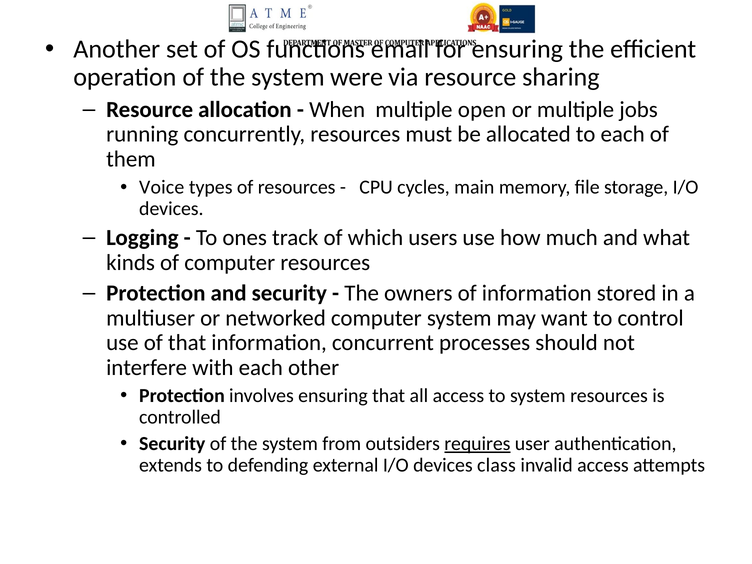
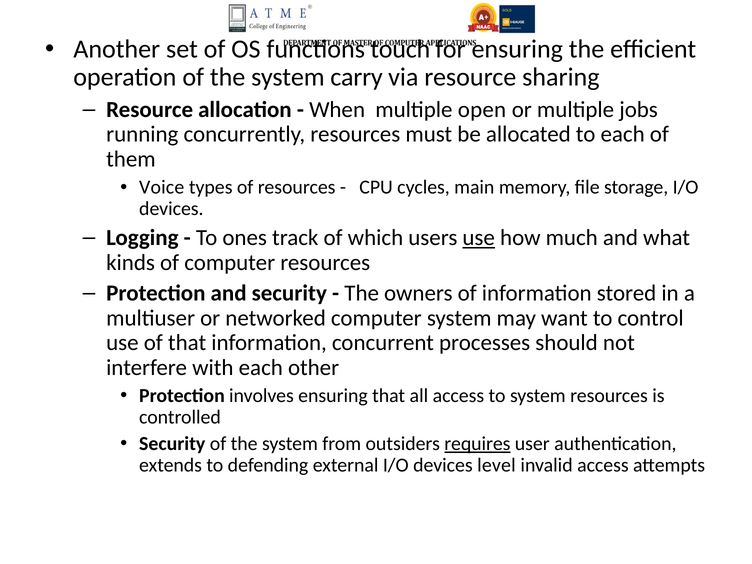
email: email -> touch
were: were -> carry
use at (479, 238) underline: none -> present
class: class -> level
